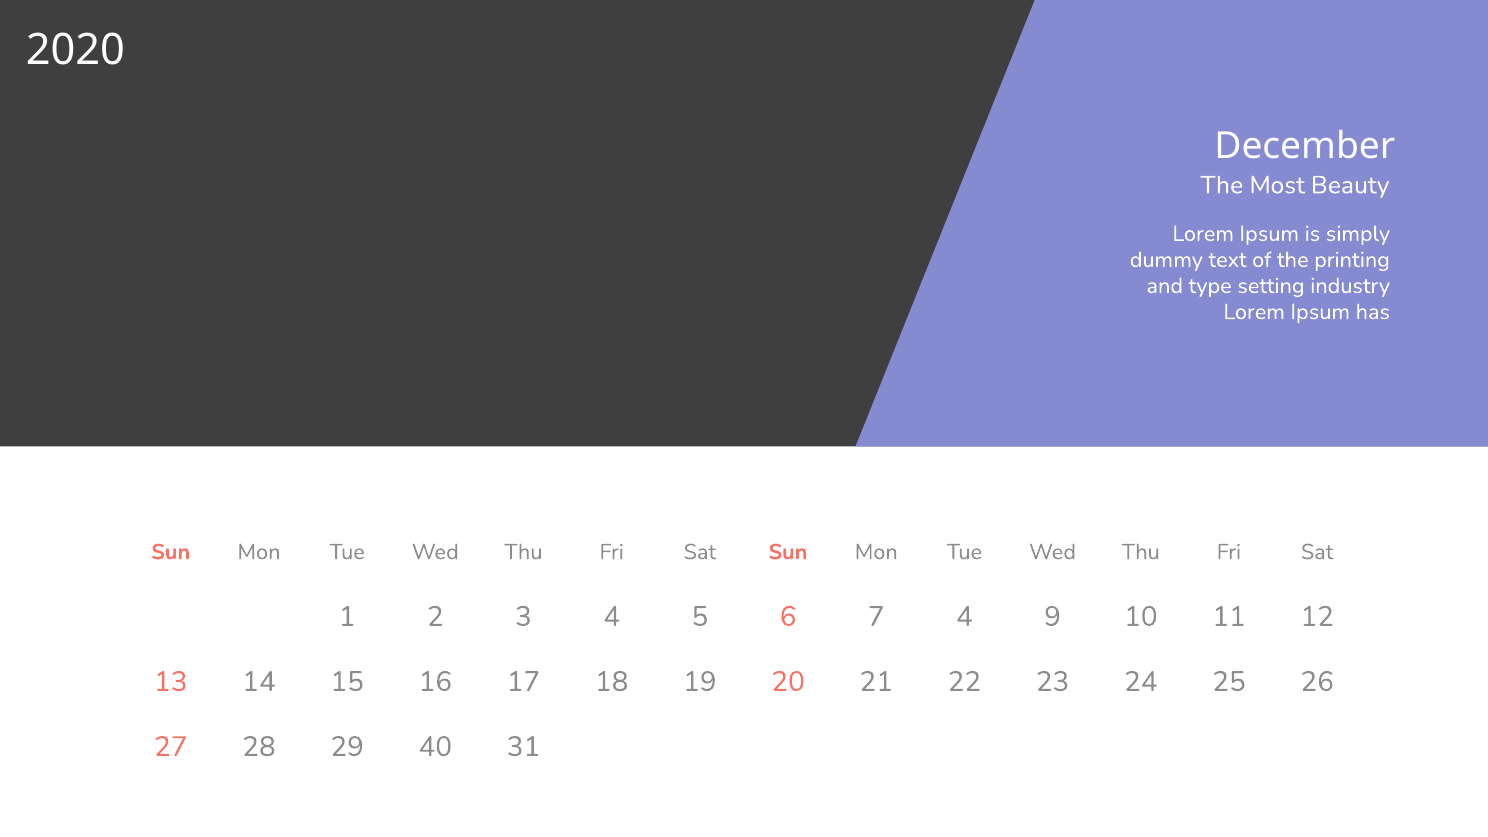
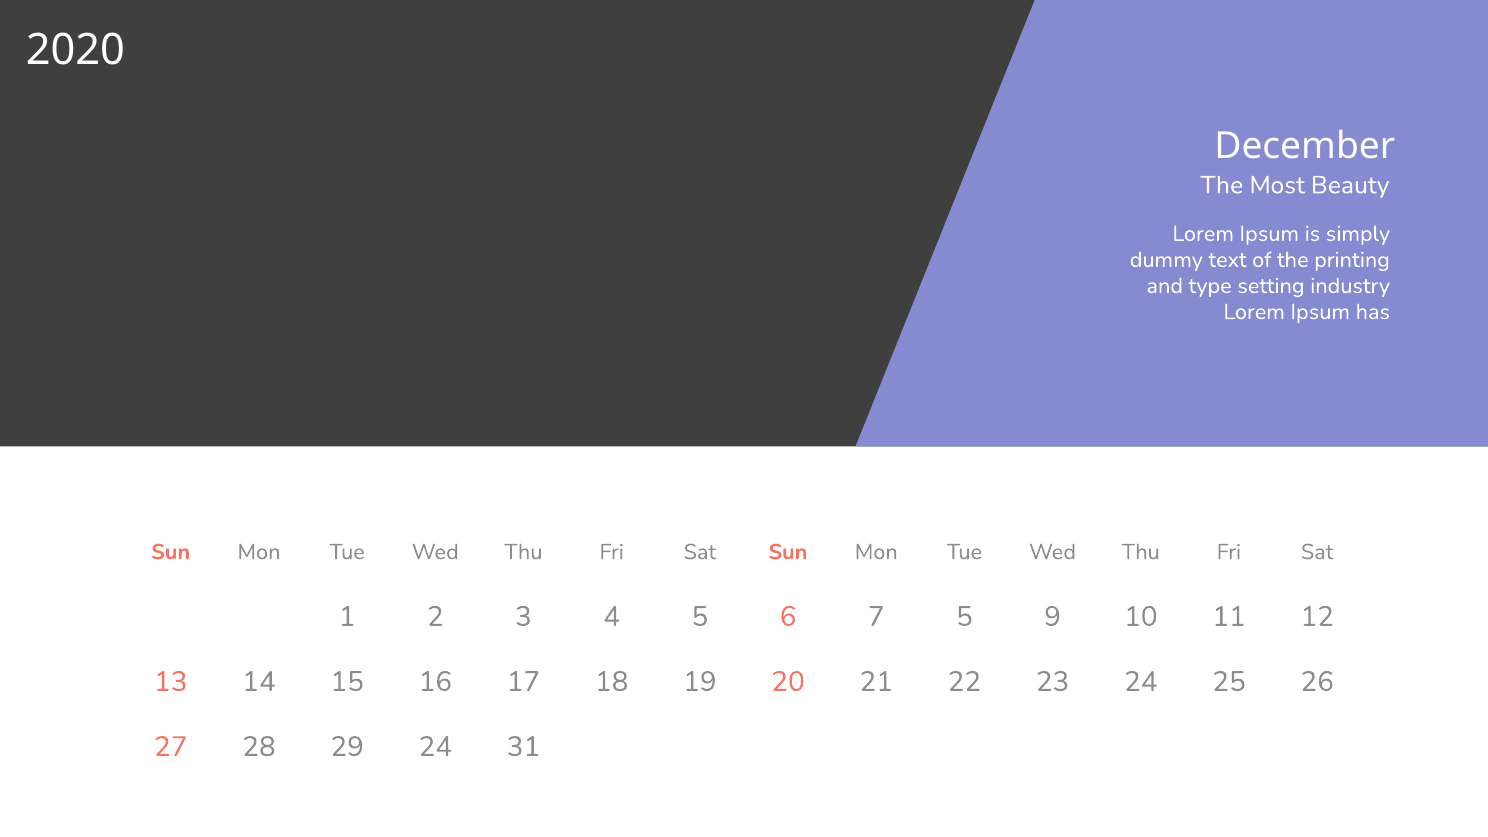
7 4: 4 -> 5
29 40: 40 -> 24
